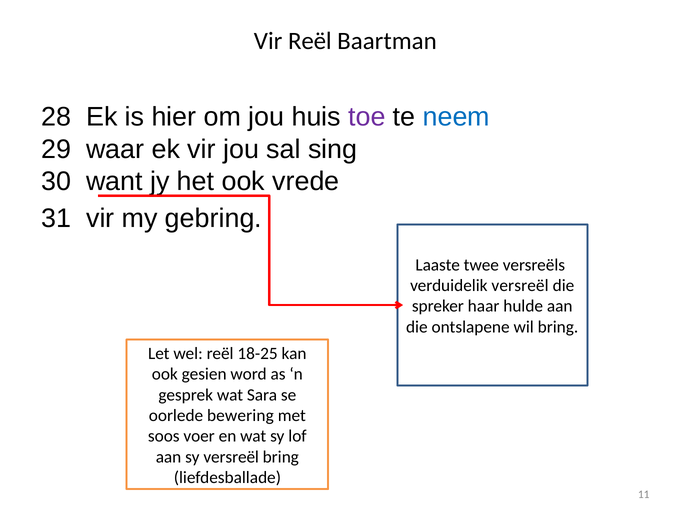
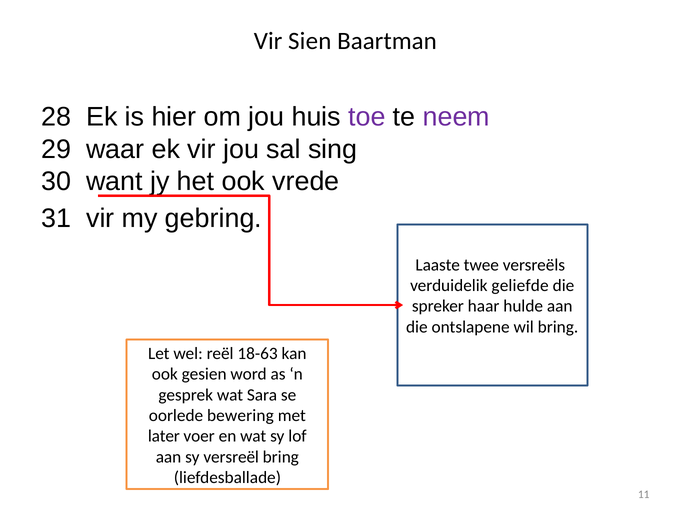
Vir Reël: Reël -> Sien
neem colour: blue -> purple
verduidelik versreël: versreël -> geliefde
18-25: 18-25 -> 18-63
soos: soos -> later
